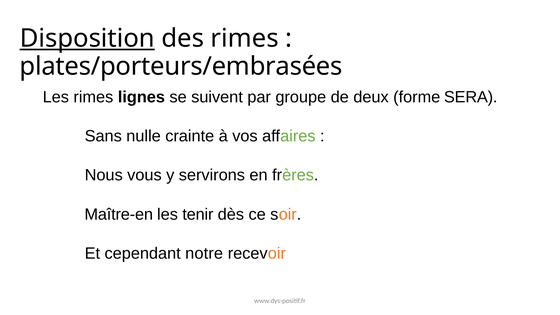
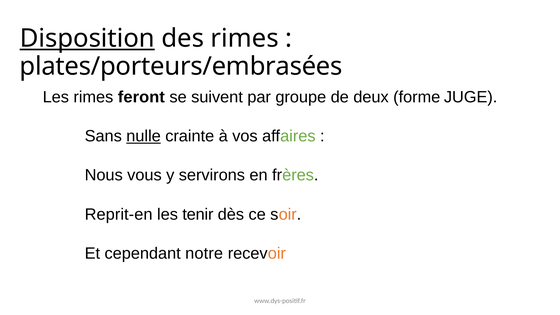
lignes: lignes -> feront
SERA: SERA -> JUGE
nulle underline: none -> present
Maître-en: Maître-en -> Reprit-en
